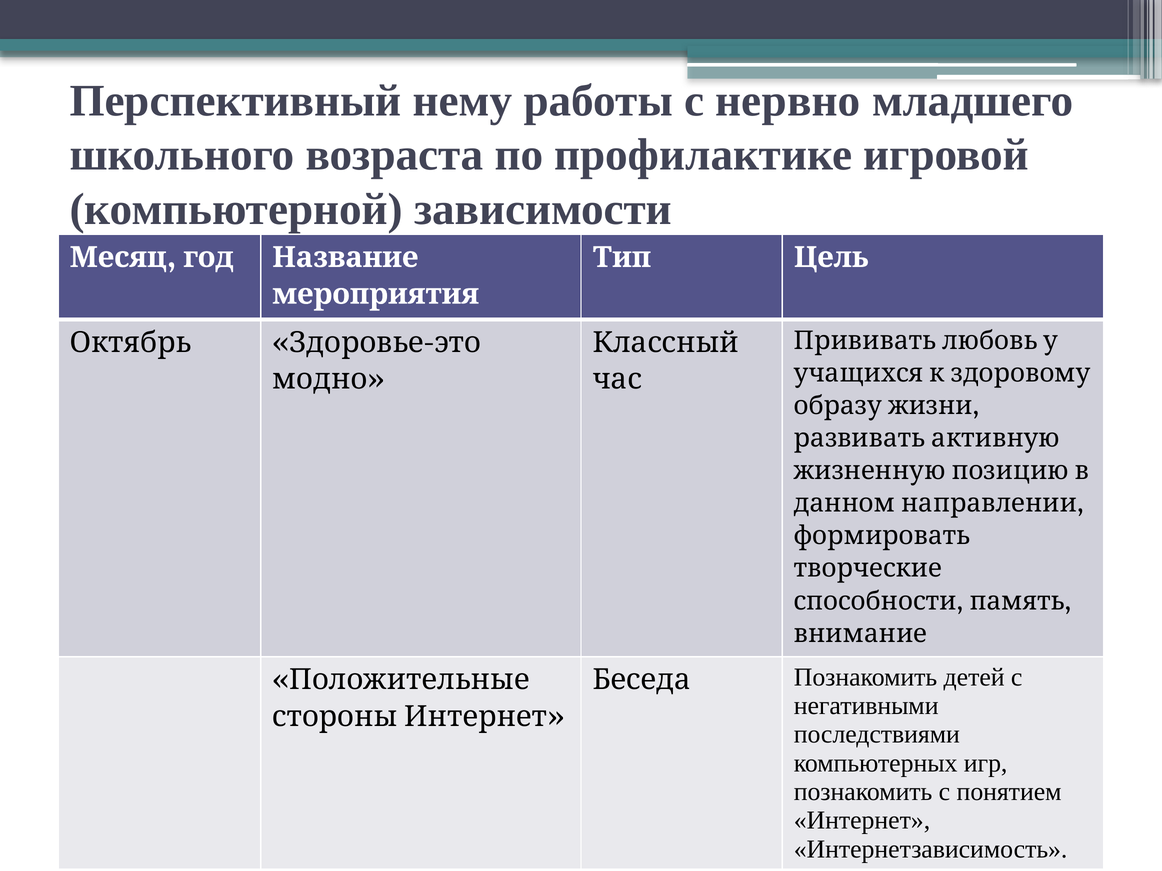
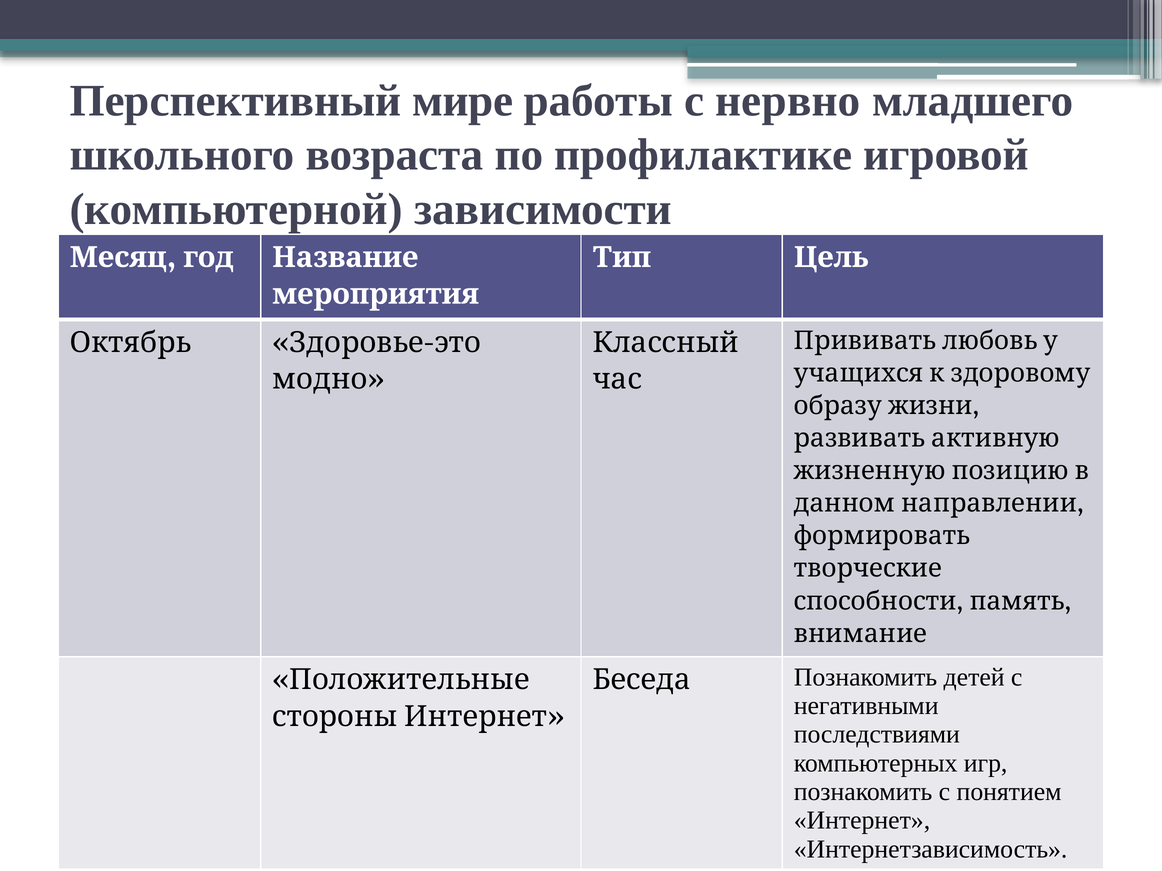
нему: нему -> мире
